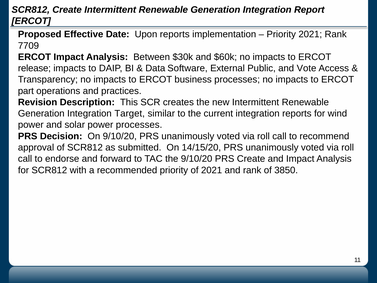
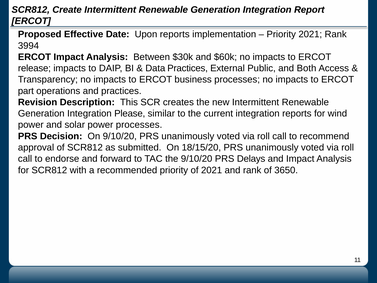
7709: 7709 -> 3994
Data Software: Software -> Practices
Vote: Vote -> Both
Target: Target -> Please
14/15/20: 14/15/20 -> 18/15/20
PRS Create: Create -> Delays
3850: 3850 -> 3650
